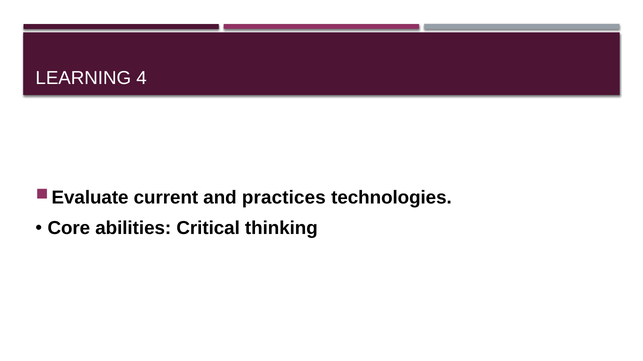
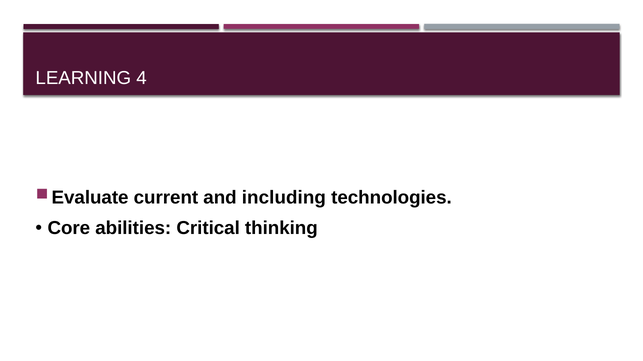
practices: practices -> including
